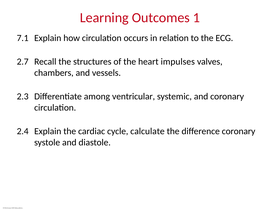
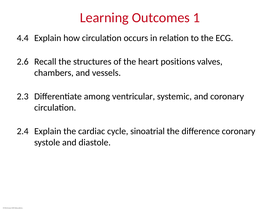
7.1: 7.1 -> 4.4
2.7: 2.7 -> 2.6
impulses: impulses -> positions
calculate: calculate -> sinoatrial
